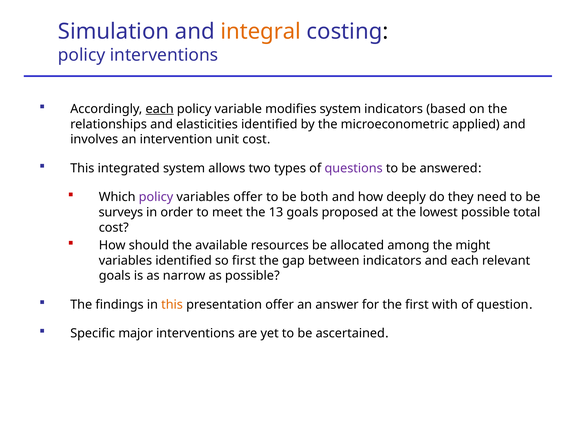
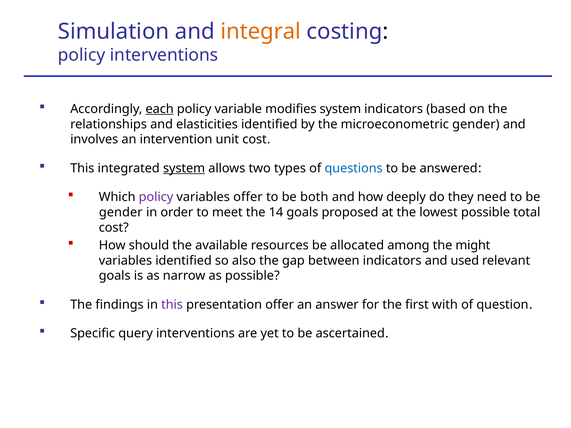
microeconometric applied: applied -> gender
system at (184, 168) underline: none -> present
questions colour: purple -> blue
surveys at (121, 212): surveys -> gender
13: 13 -> 14
so first: first -> also
and each: each -> used
this at (172, 305) colour: orange -> purple
major: major -> query
